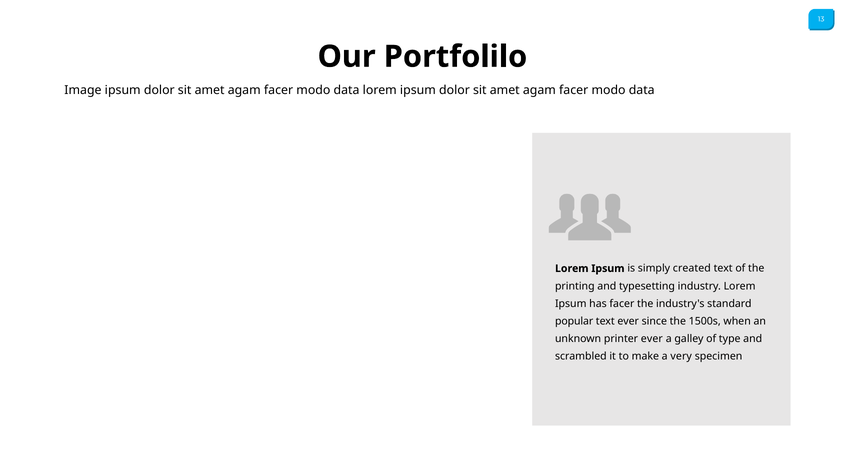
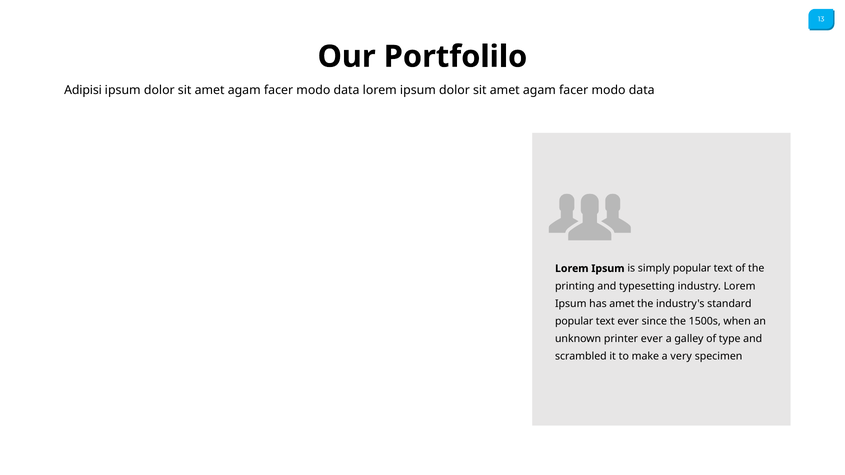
Image: Image -> Adipisi
simply created: created -> popular
has facer: facer -> amet
